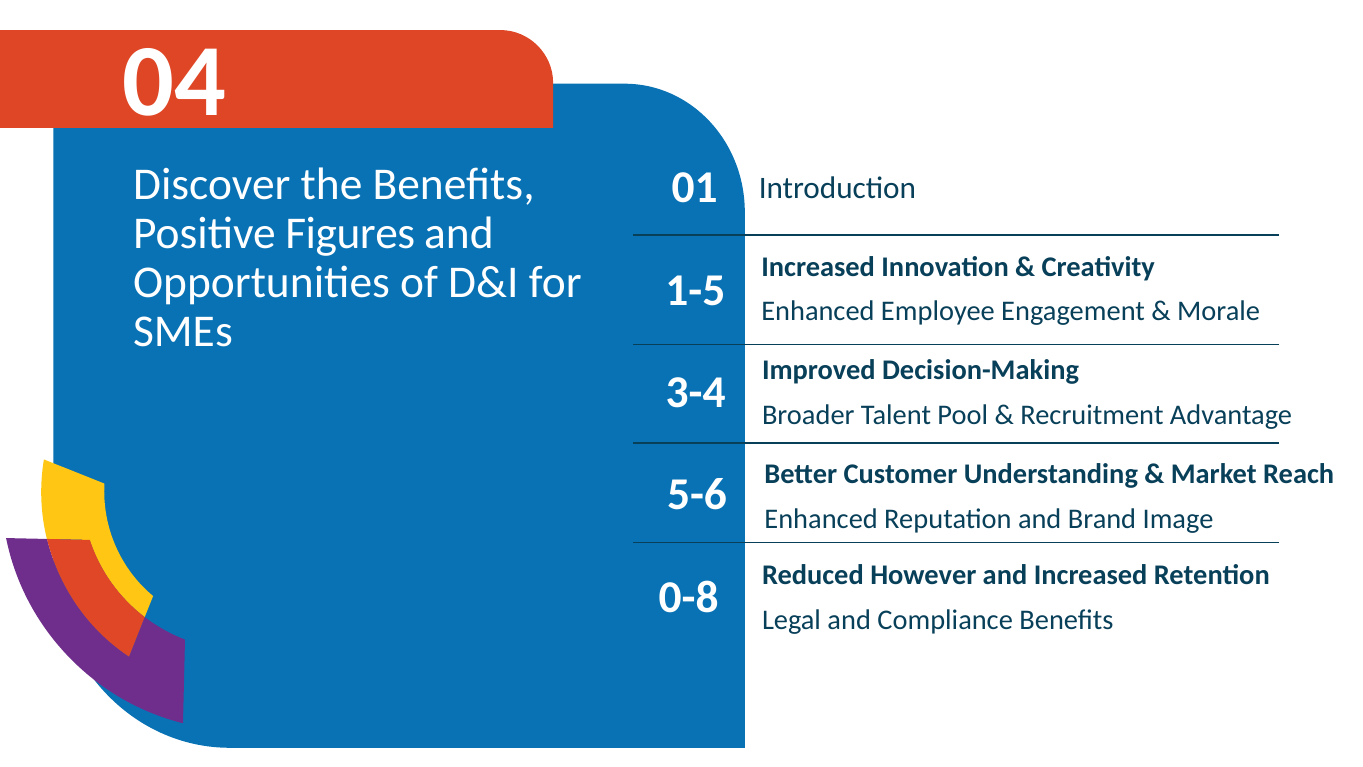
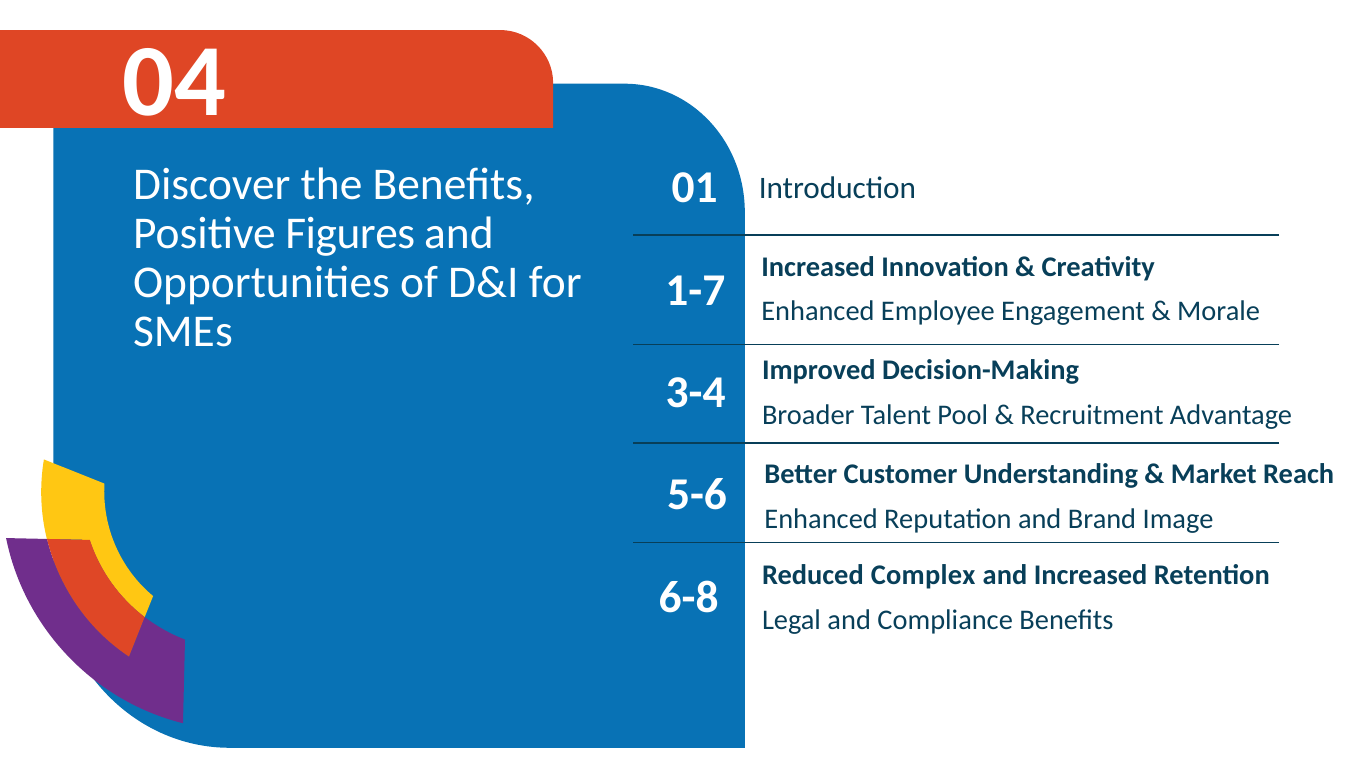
1-5: 1-5 -> 1-7
However: However -> Complex
0-8: 0-8 -> 6-8
